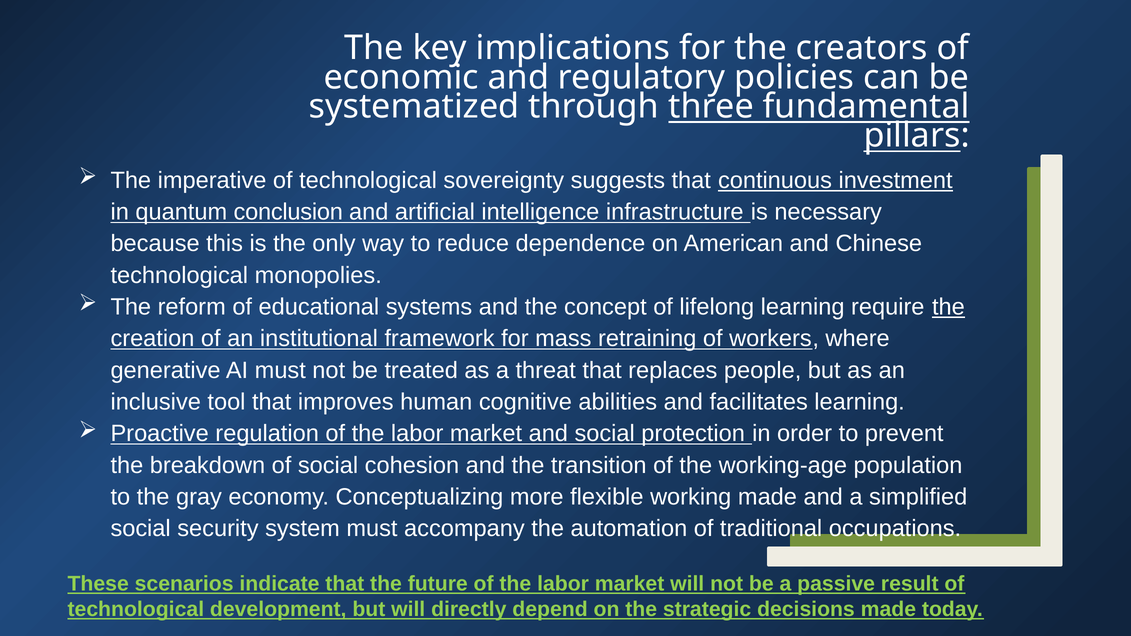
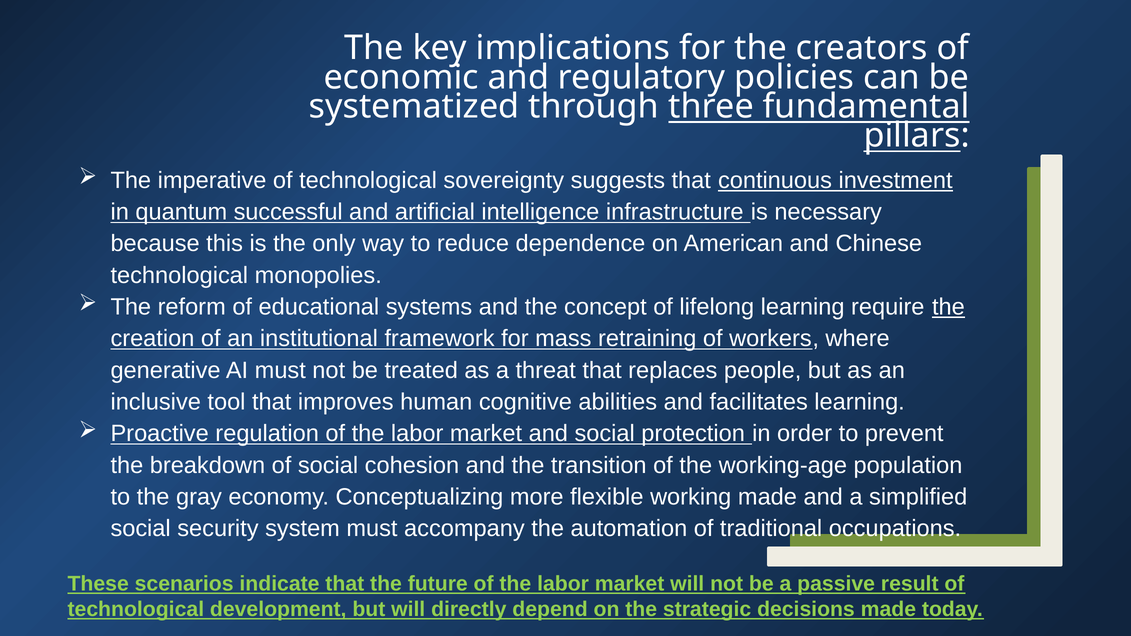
conclusion: conclusion -> successful
